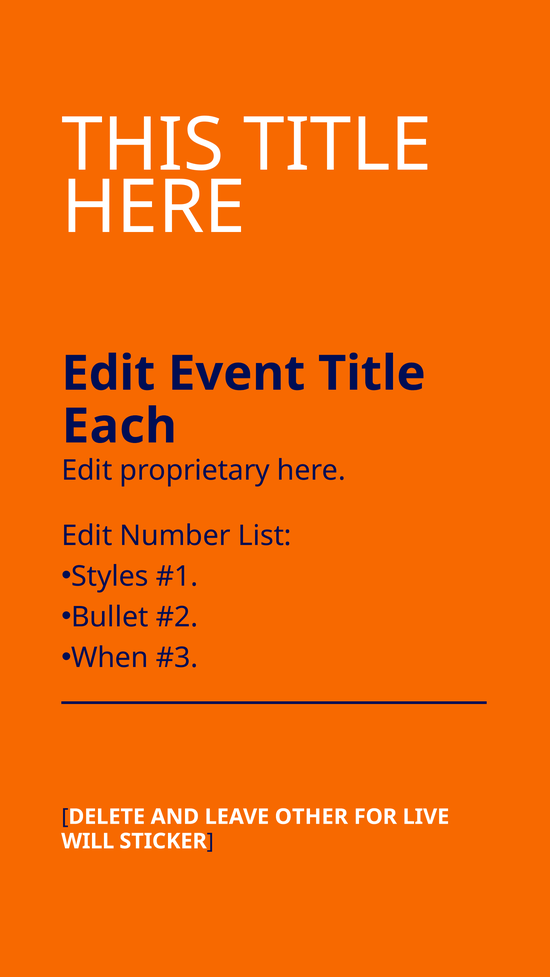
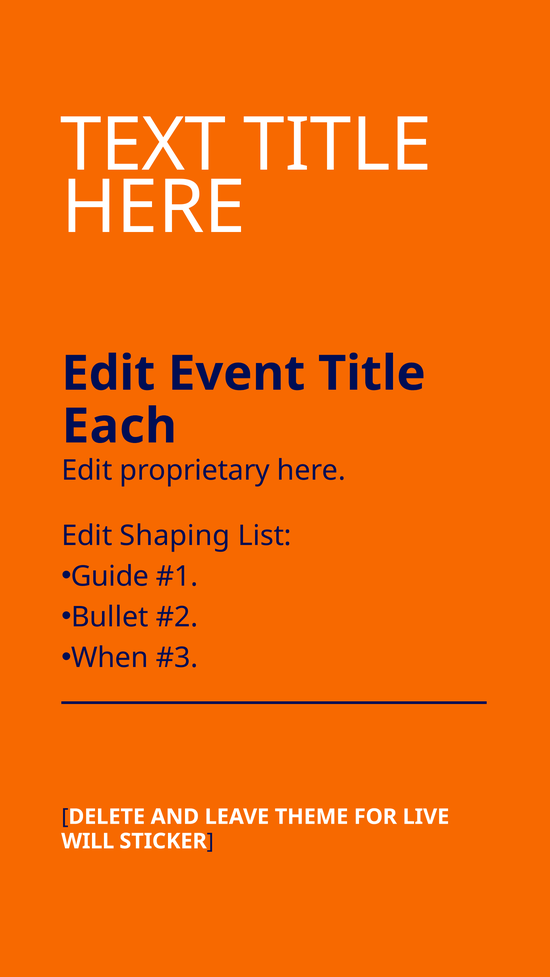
THIS: THIS -> TEXT
Number: Number -> Shaping
Styles: Styles -> Guide
OTHER: OTHER -> THEME
